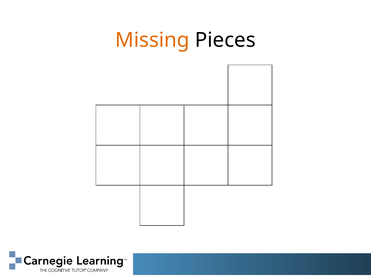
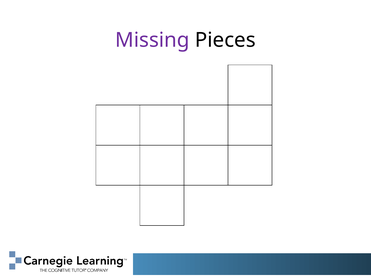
Missing colour: orange -> purple
